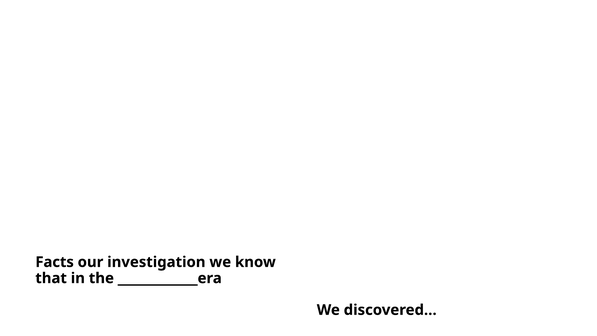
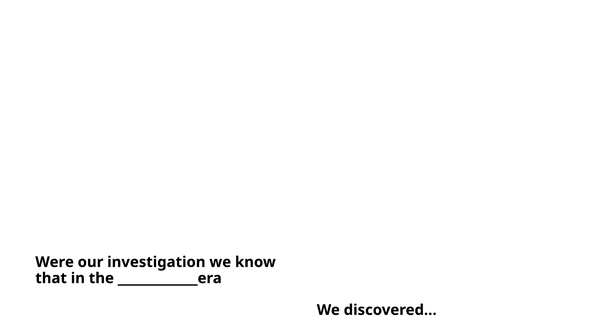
Facts: Facts -> Were
